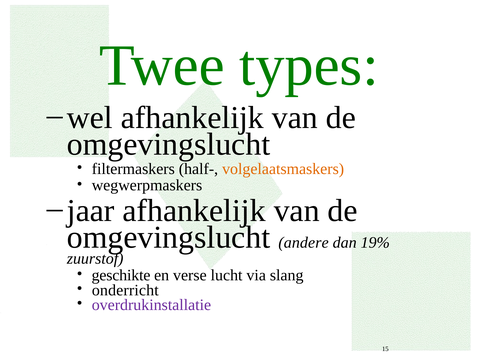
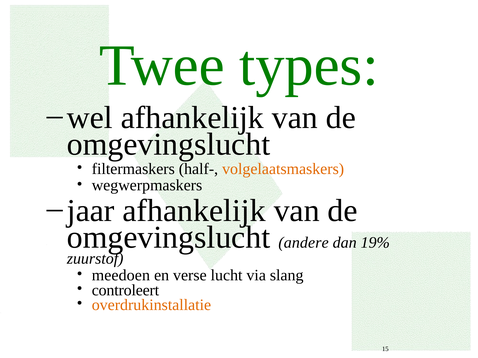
geschikte: geschikte -> meedoen
onderricht: onderricht -> controleert
overdrukinstallatie colour: purple -> orange
